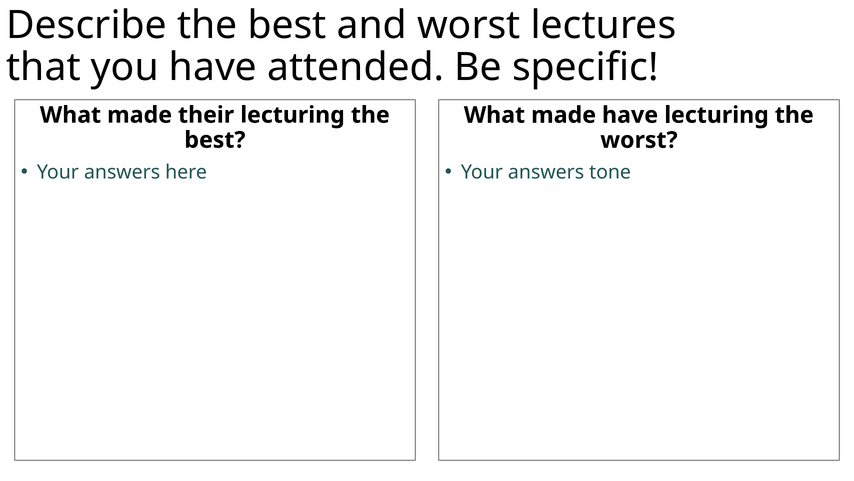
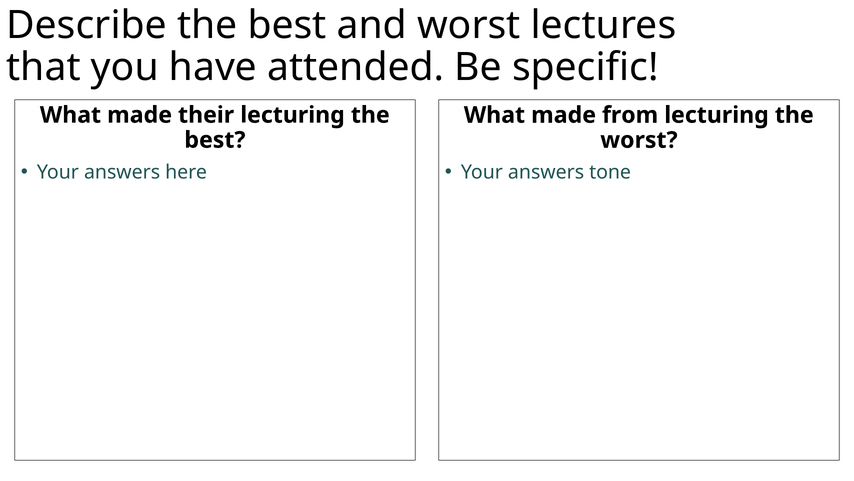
made have: have -> from
